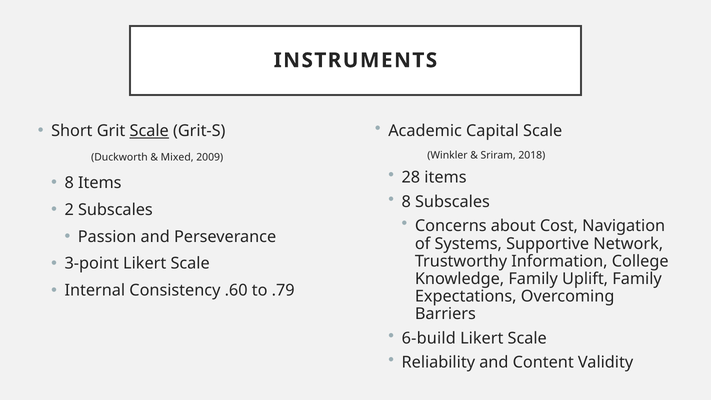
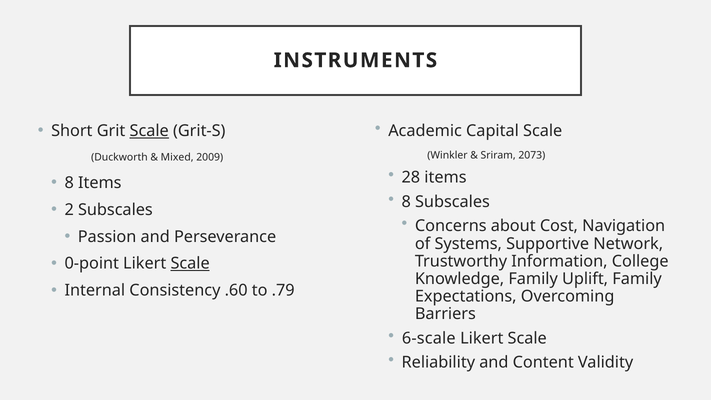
2018: 2018 -> 2073
3-point: 3-point -> 0-point
Scale at (190, 264) underline: none -> present
6-build: 6-build -> 6-scale
